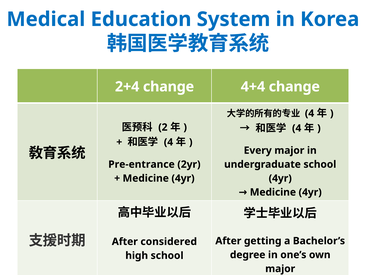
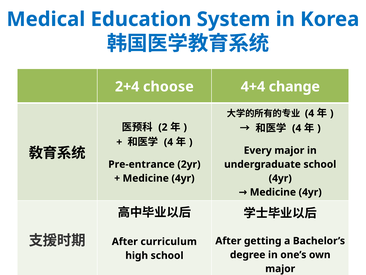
2+4 change: change -> choose
considered: considered -> curriculum
